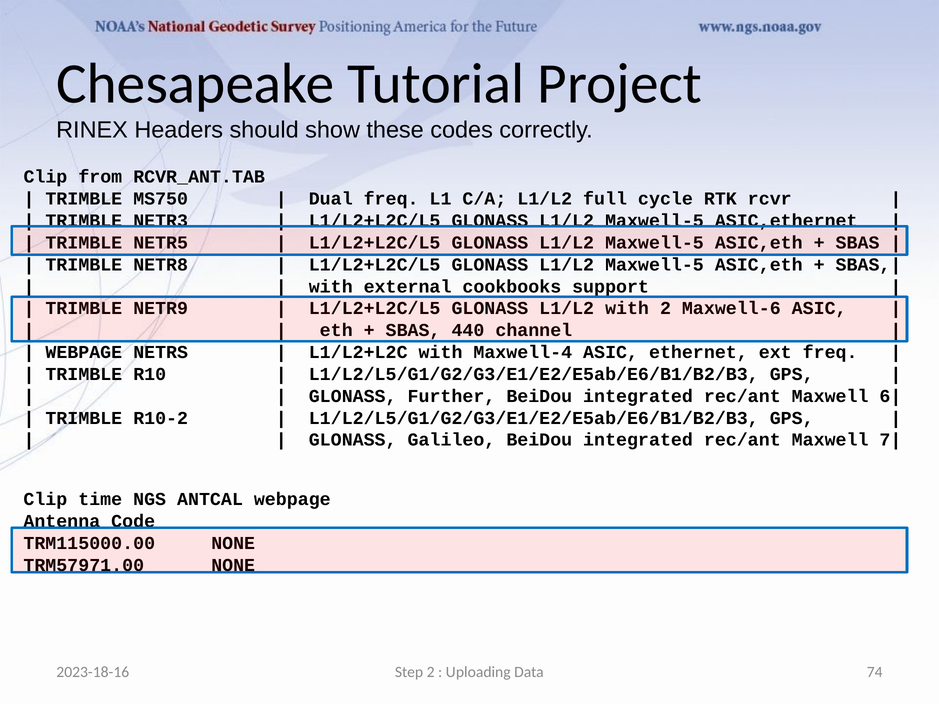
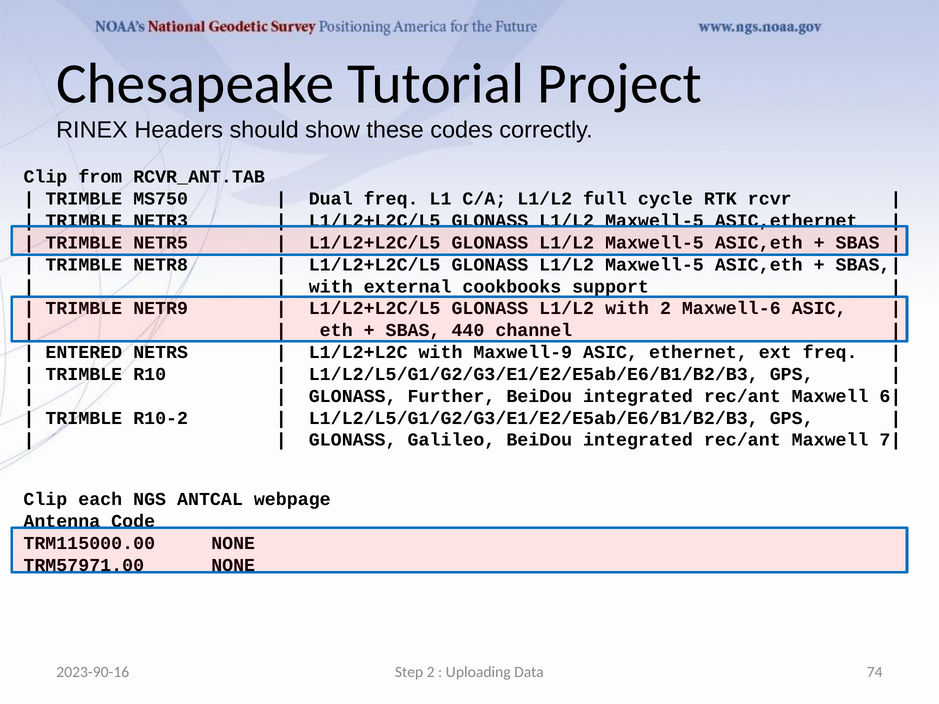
WEBPAGE at (84, 352): WEBPAGE -> ENTERED
Maxwell-4: Maxwell-4 -> Maxwell-9
time: time -> each
2023-18-16: 2023-18-16 -> 2023-90-16
